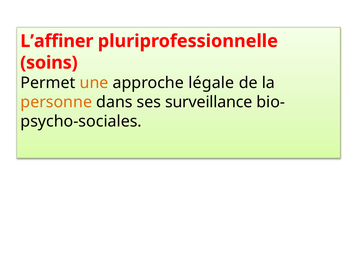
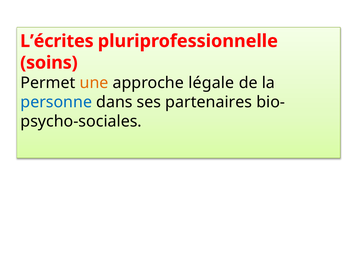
L’affiner: L’affiner -> L’écrites
personne colour: orange -> blue
surveillance: surveillance -> partenaires
